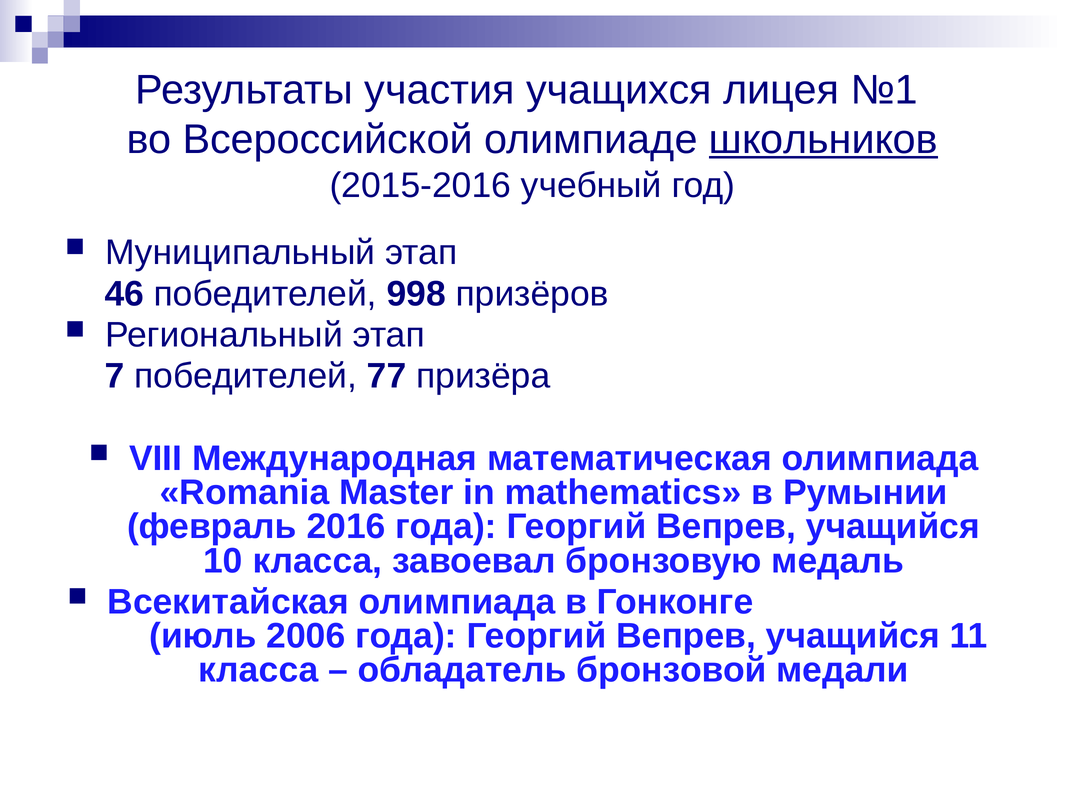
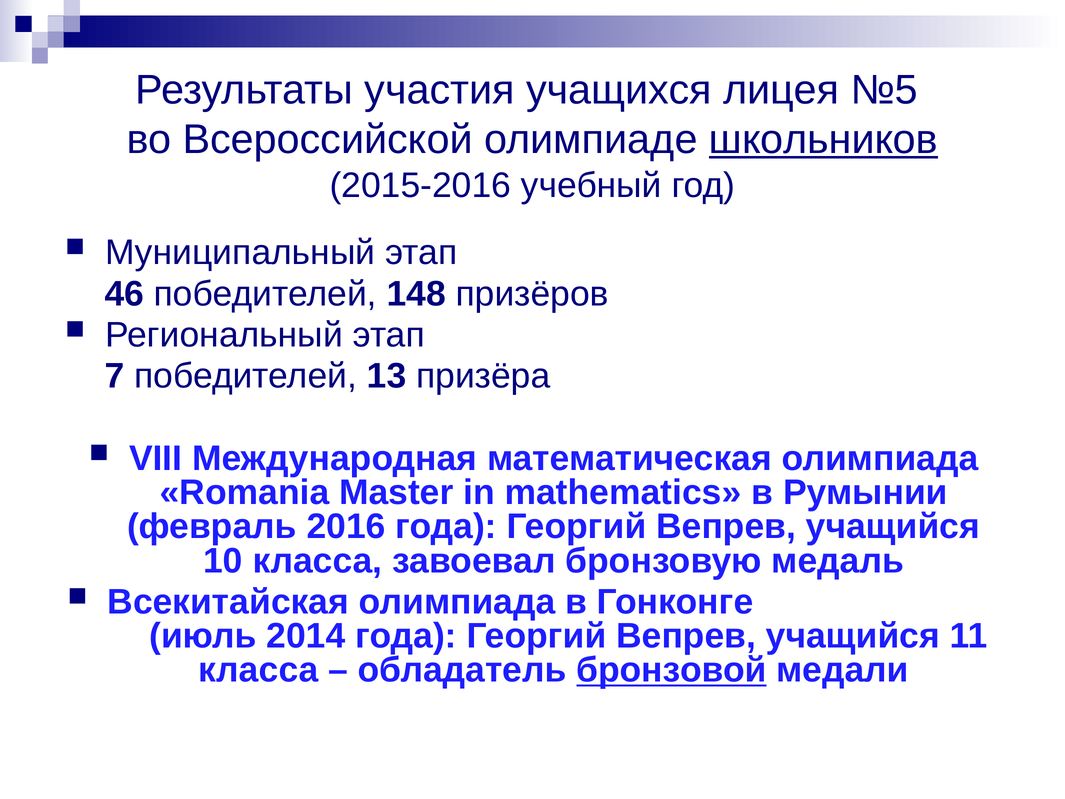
№1: №1 -> №5
998: 998 -> 148
77: 77 -> 13
2006: 2006 -> 2014
бронзовой underline: none -> present
